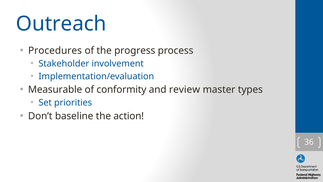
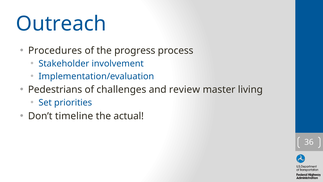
Measurable: Measurable -> Pedestrians
conformity: conformity -> challenges
types: types -> living
baseline: baseline -> timeline
action: action -> actual
